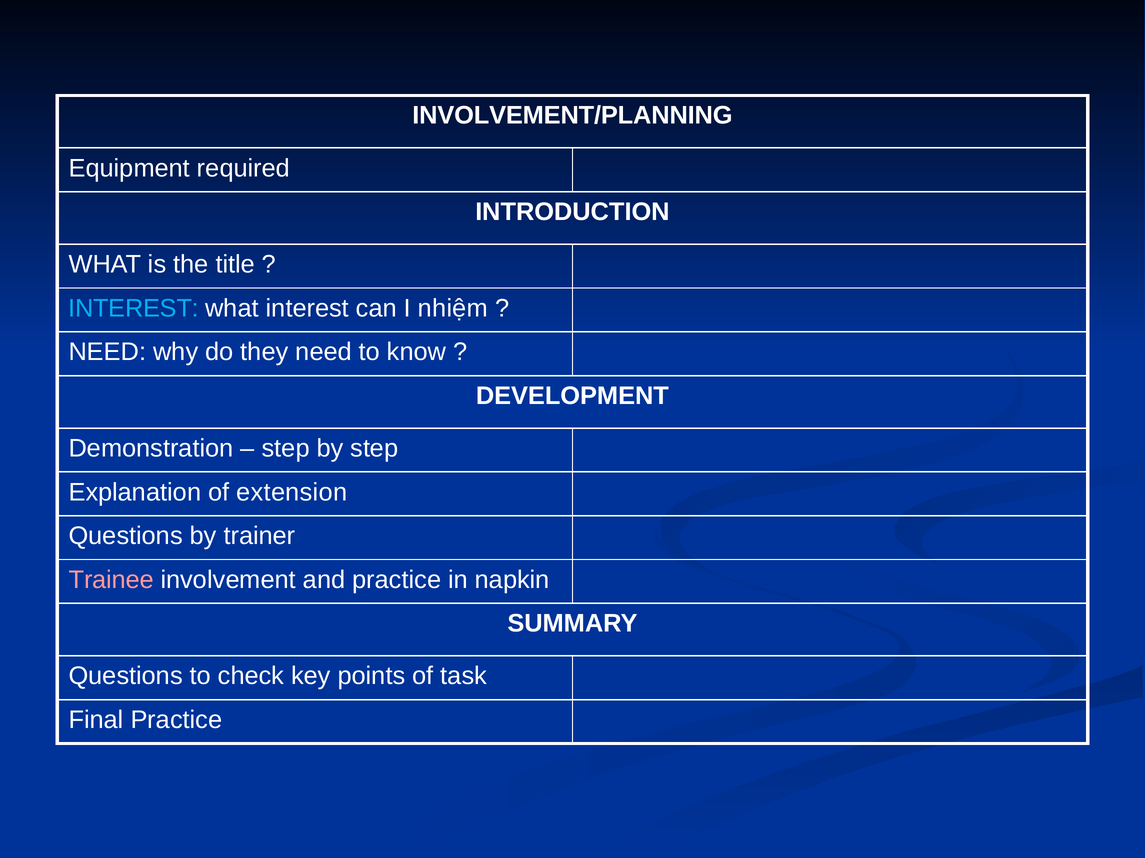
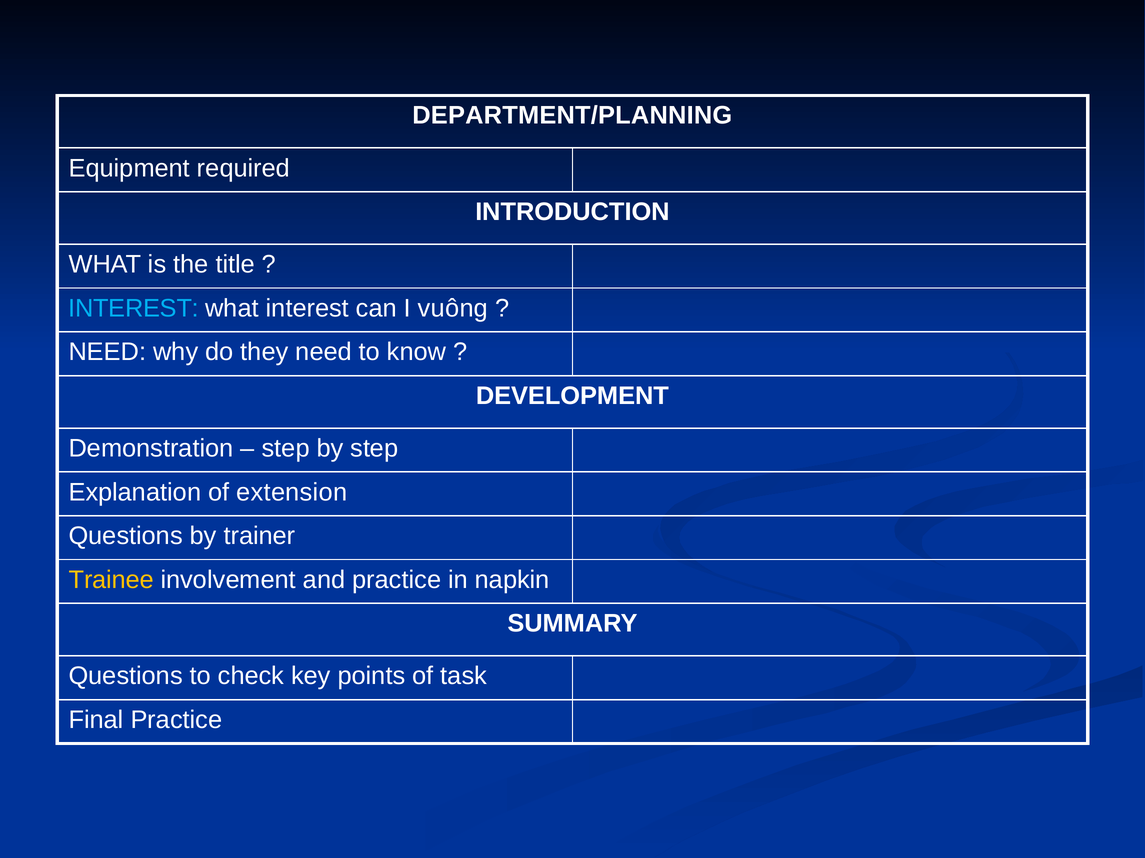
INVOLVEMENT/PLANNING: INVOLVEMENT/PLANNING -> DEPARTMENT/PLANNING
nhiệm: nhiệm -> vuông
Trainee colour: pink -> yellow
